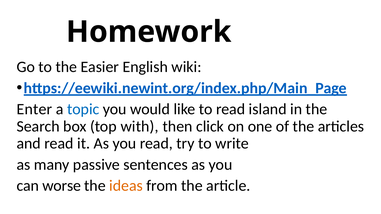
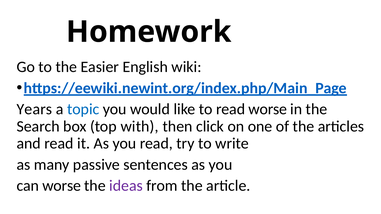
Enter: Enter -> Years
read island: island -> worse
ideas colour: orange -> purple
